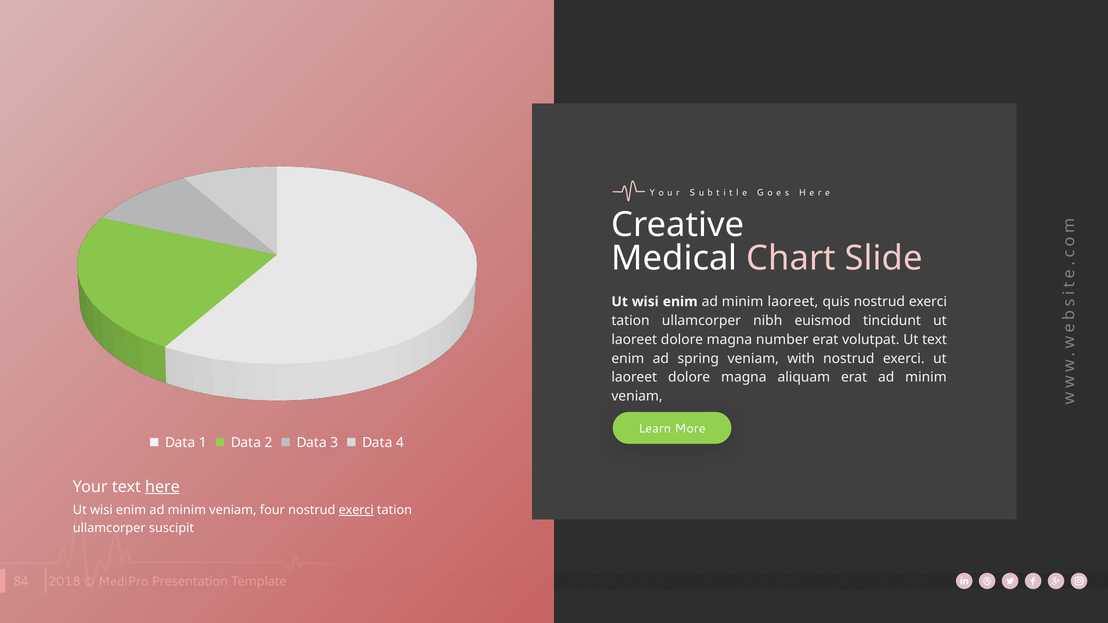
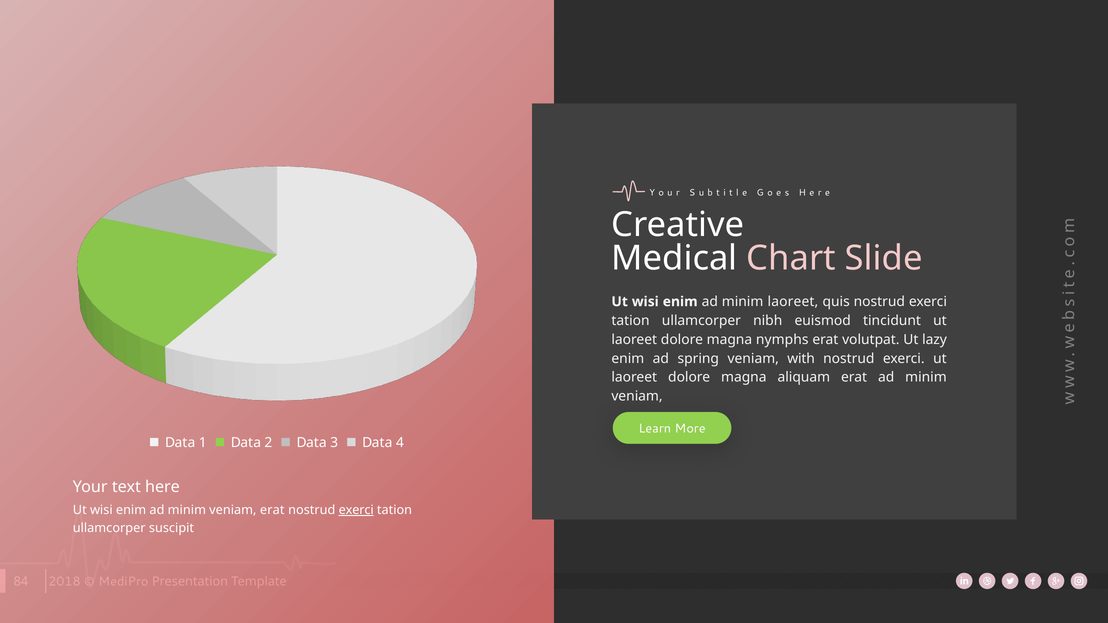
number: number -> nymphs
Ut text: text -> lazy
here underline: present -> none
veniam four: four -> erat
